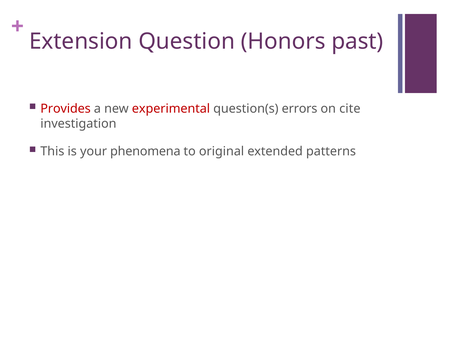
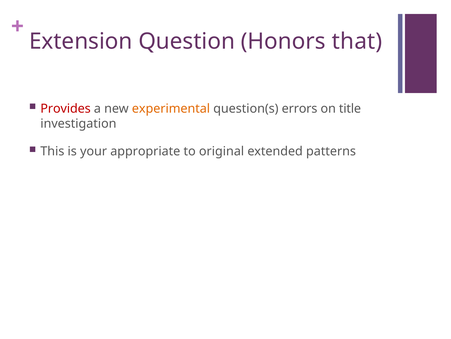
past: past -> that
experimental colour: red -> orange
cite: cite -> title
phenomena: phenomena -> appropriate
